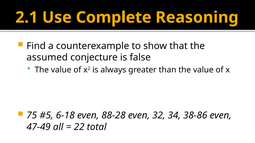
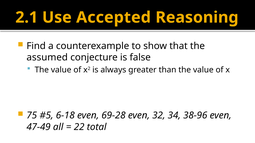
Complete: Complete -> Accepted
88-28: 88-28 -> 69-28
38-86: 38-86 -> 38-96
